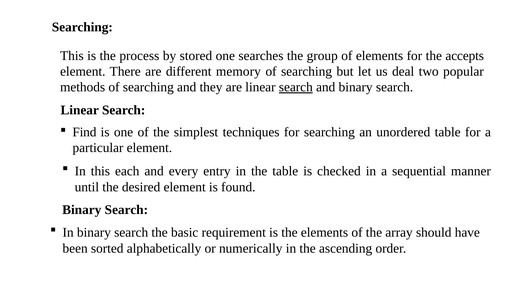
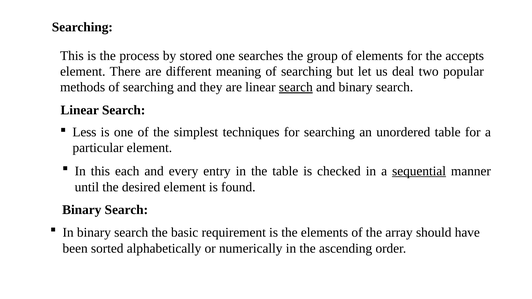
memory: memory -> meaning
Find: Find -> Less
sequential underline: none -> present
